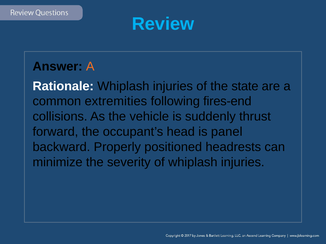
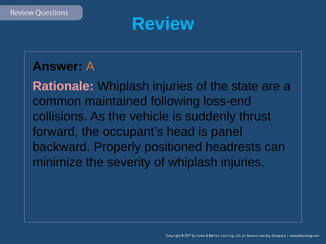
Rationale colour: white -> pink
extremities: extremities -> maintained
fires-end: fires-end -> loss-end
